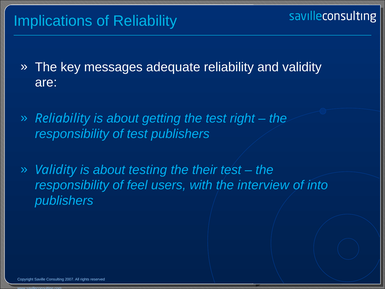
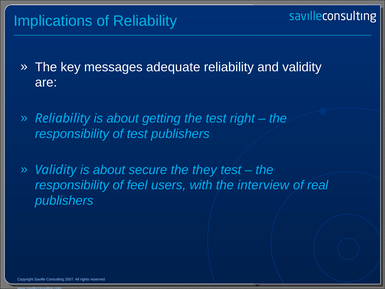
testing: testing -> secure
their: their -> they
into: into -> real
